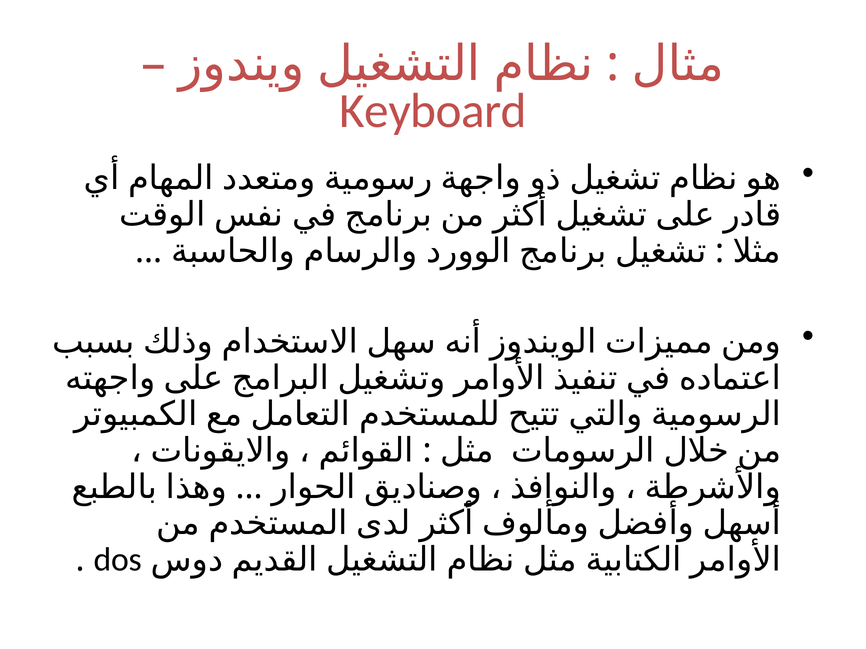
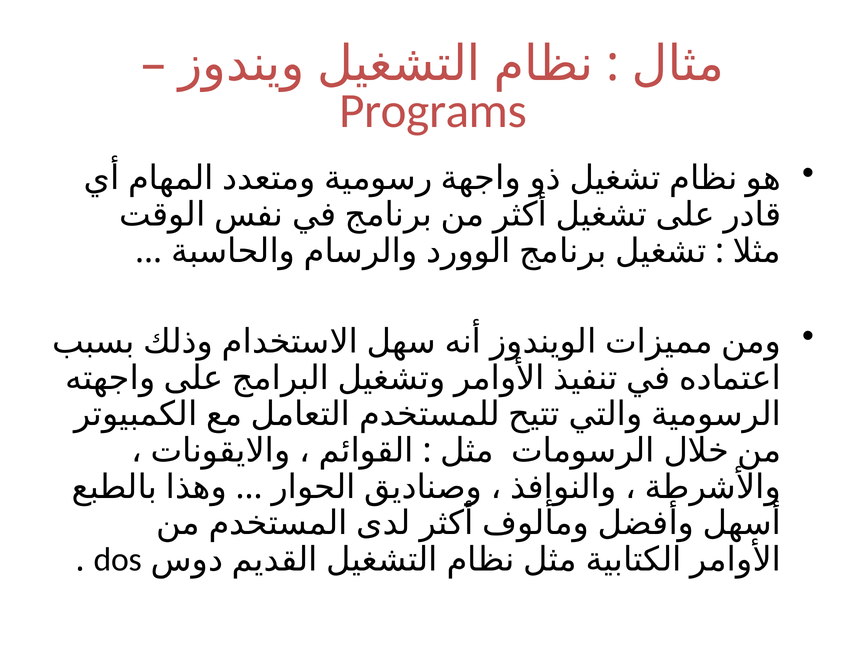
Keyboard: Keyboard -> Programs
